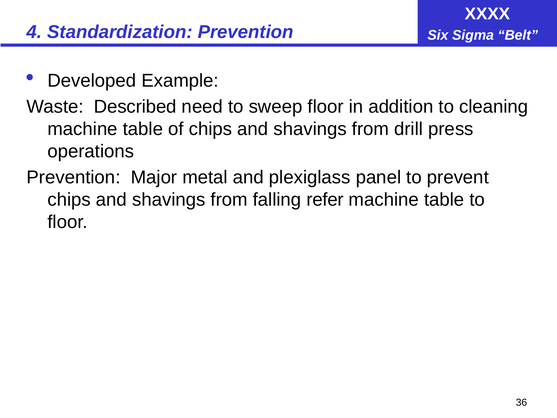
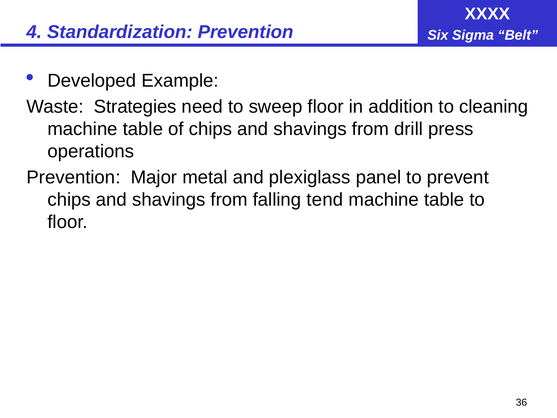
Described: Described -> Strategies
refer: refer -> tend
